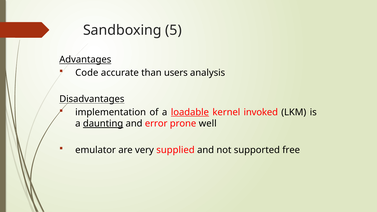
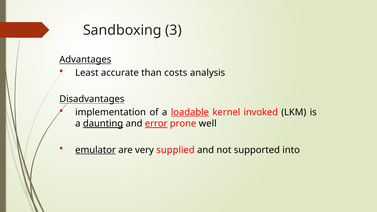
5: 5 -> 3
Code: Code -> Least
users: users -> costs
error underline: none -> present
emulator underline: none -> present
free: free -> into
